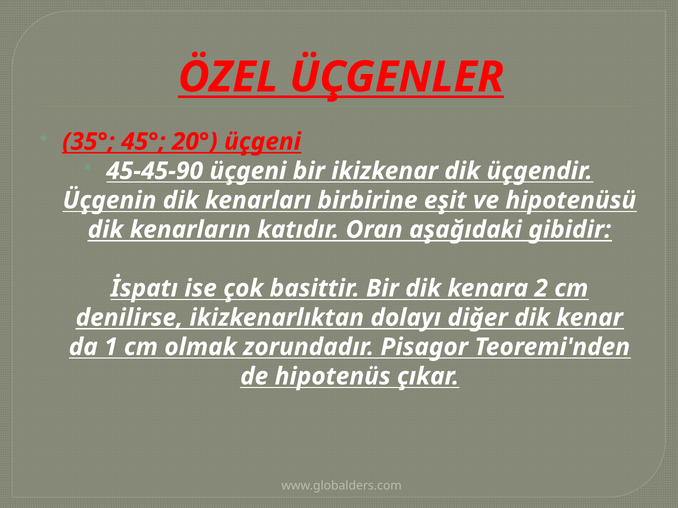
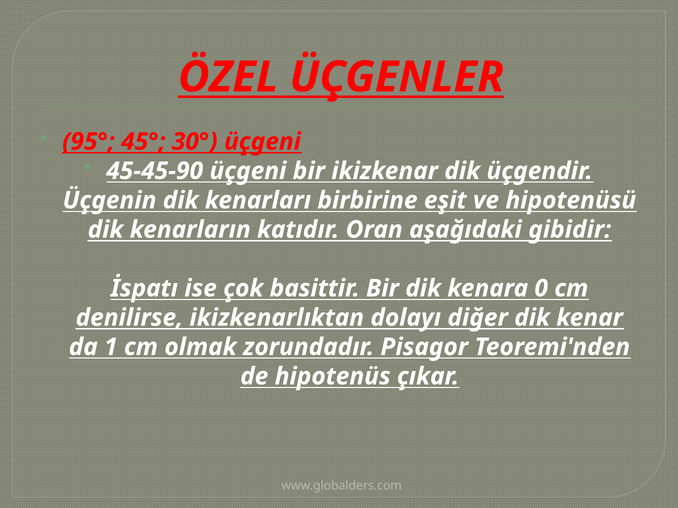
35°: 35° -> 95°
20°: 20° -> 30°
2: 2 -> 0
